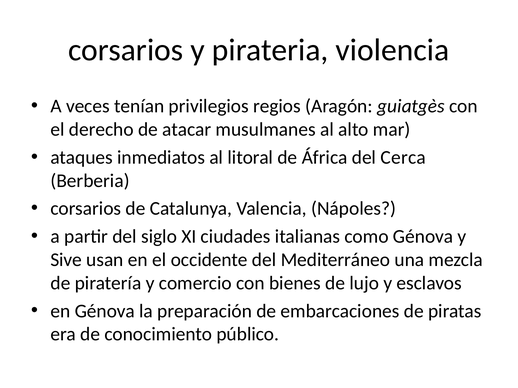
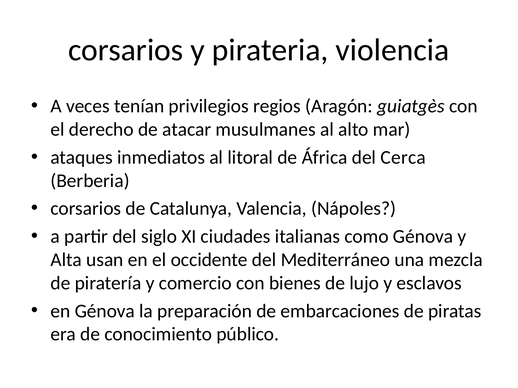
Sive: Sive -> Alta
